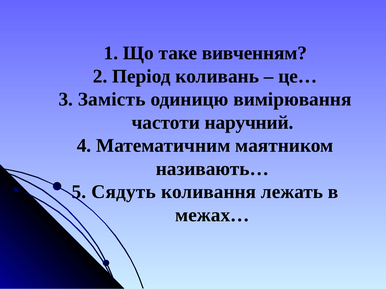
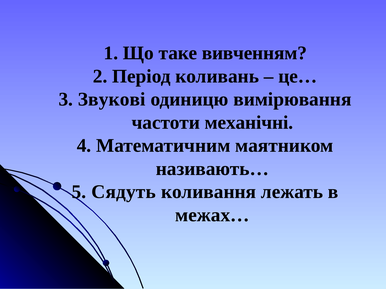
Замість: Замість -> Звукові
наручний: наручний -> механічні
